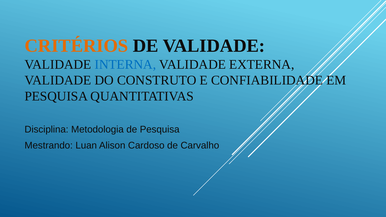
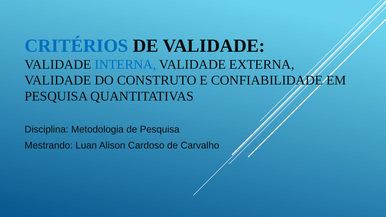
CRITÉRIOS colour: orange -> blue
